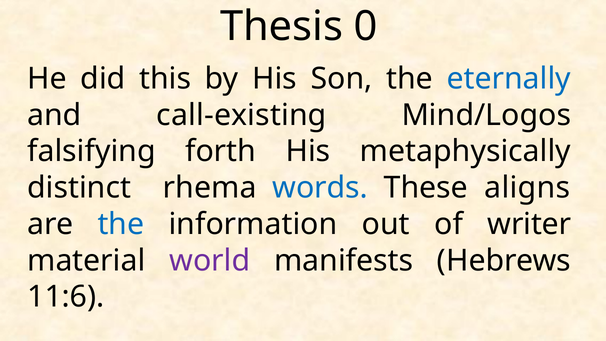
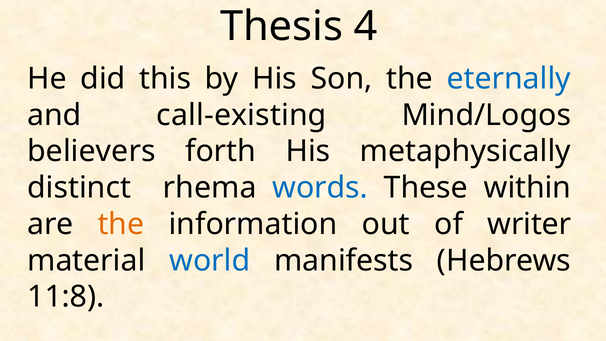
0: 0 -> 4
falsifying: falsifying -> believers
aligns: aligns -> within
the at (121, 224) colour: blue -> orange
world colour: purple -> blue
11:6: 11:6 -> 11:8
